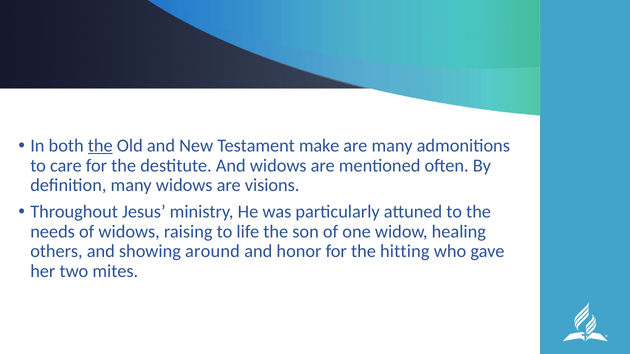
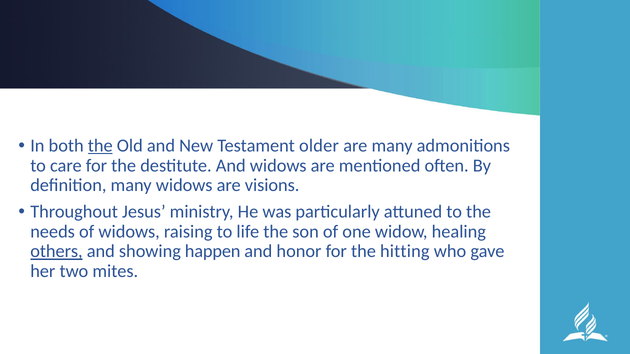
make: make -> older
others underline: none -> present
around: around -> happen
